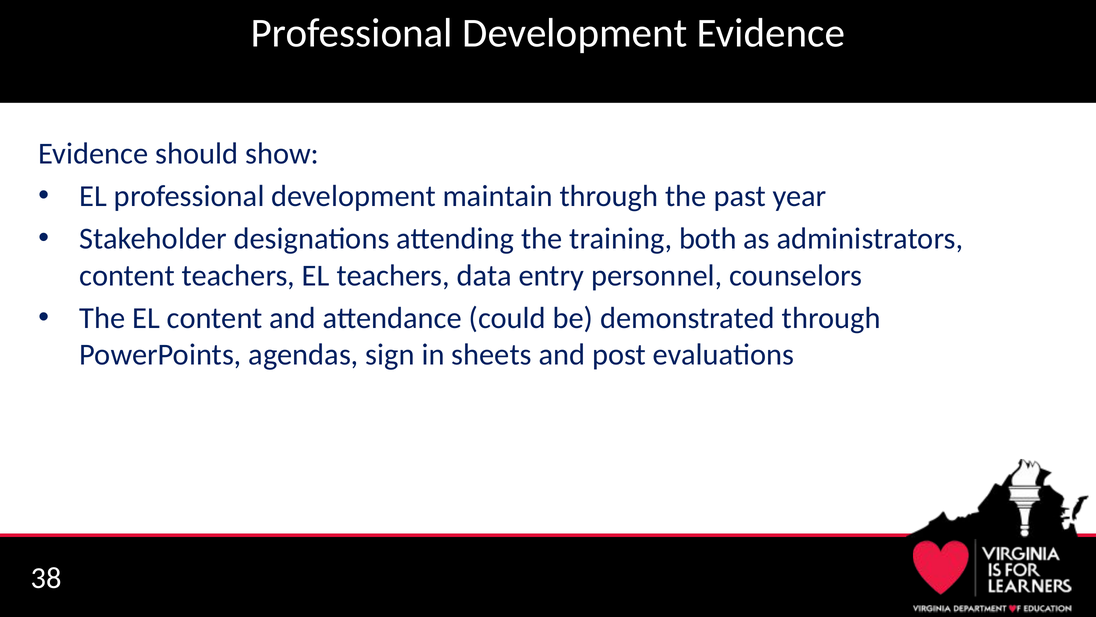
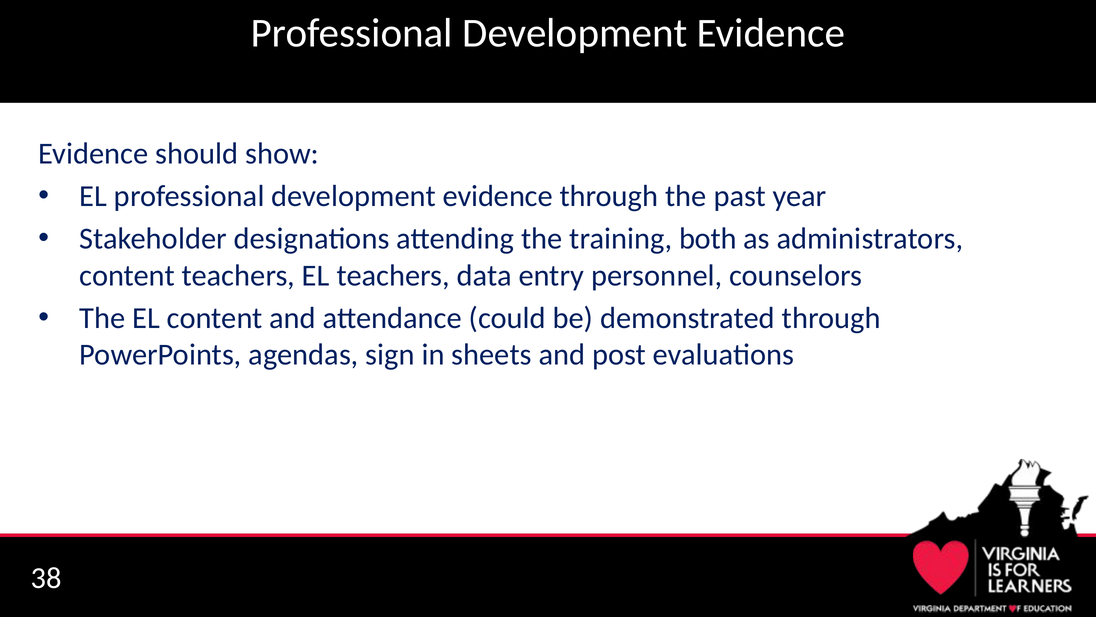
EL professional development maintain: maintain -> evidence
